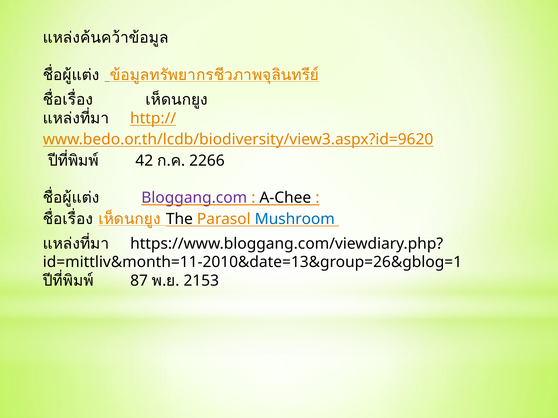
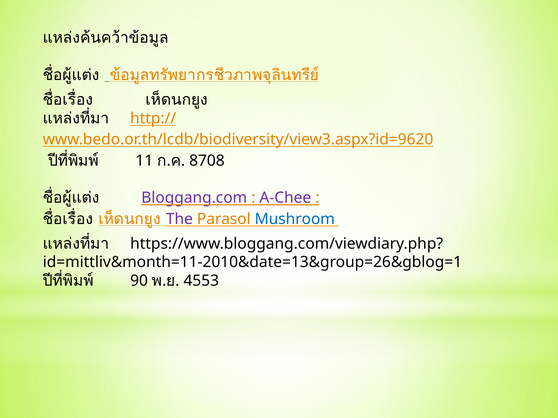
42: 42 -> 11
2266: 2266 -> 8708
A-Chee colour: black -> purple
The colour: black -> purple
87: 87 -> 90
2153: 2153 -> 4553
